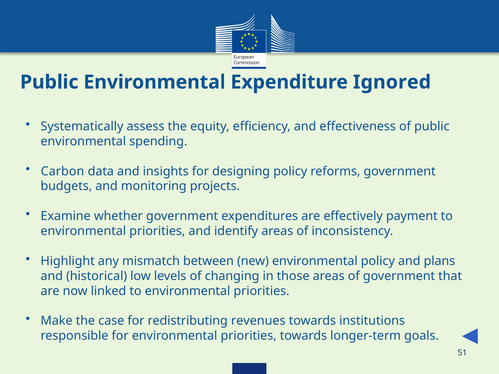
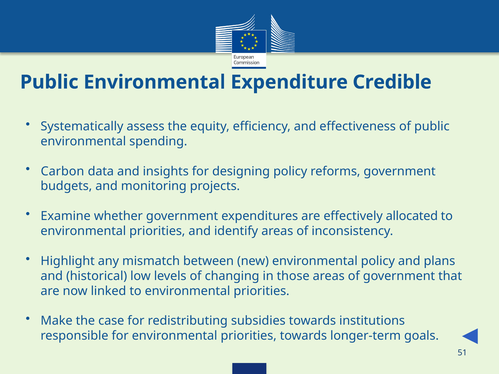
Ignored: Ignored -> Credible
payment: payment -> allocated
revenues: revenues -> subsidies
